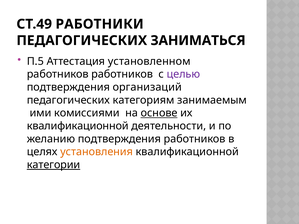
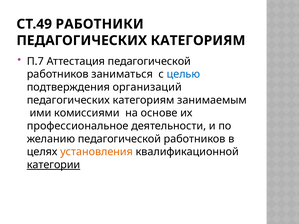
ЗАНИМАТЬСЯ at (198, 41): ЗАНИМАТЬСЯ -> КАТЕГОРИЯМ
П.5: П.5 -> П.7
Аттестация установленном: установленном -> педагогической
работников работников: работников -> заниматься
целью colour: purple -> blue
основе underline: present -> none
квалификационной at (78, 126): квалификационной -> профессиональное
желанию подтверждения: подтверждения -> педагогической
